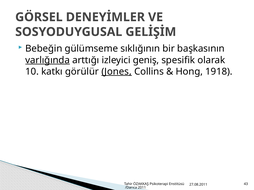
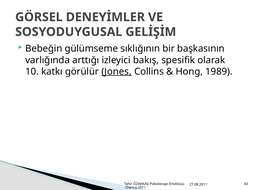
varlığında underline: present -> none
geniş: geniş -> bakış
1918: 1918 -> 1989
